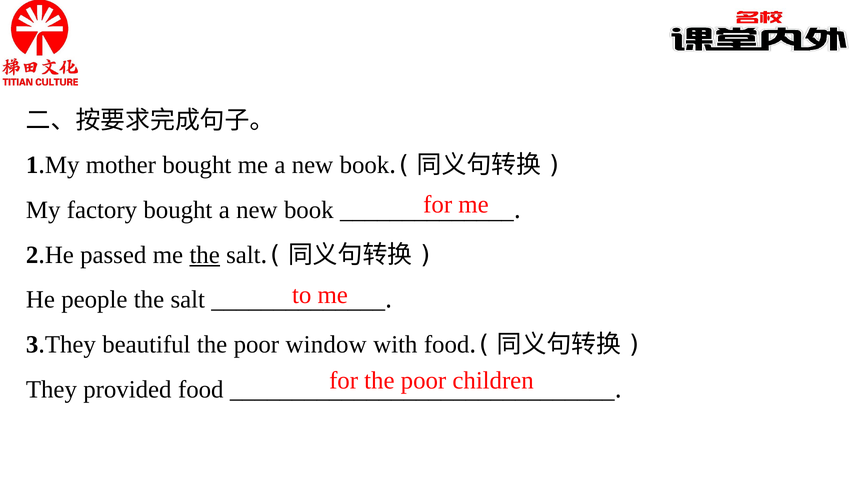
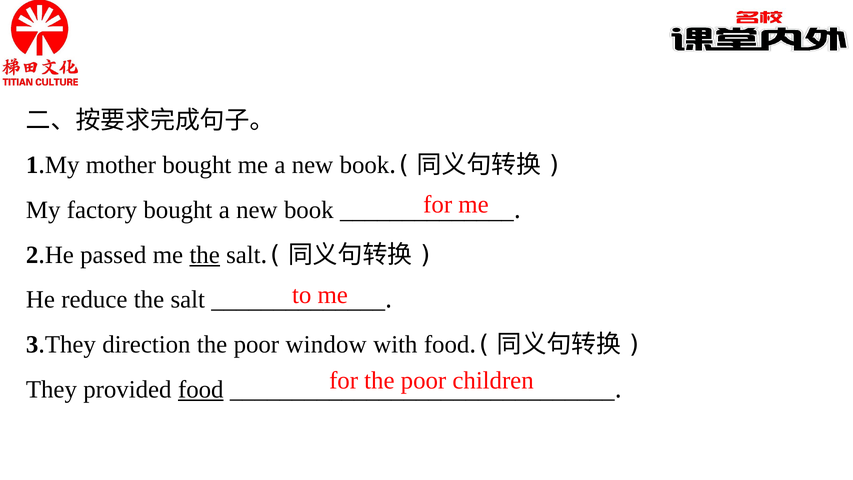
people: people -> reduce
beautiful: beautiful -> direction
food at (201, 389) underline: none -> present
